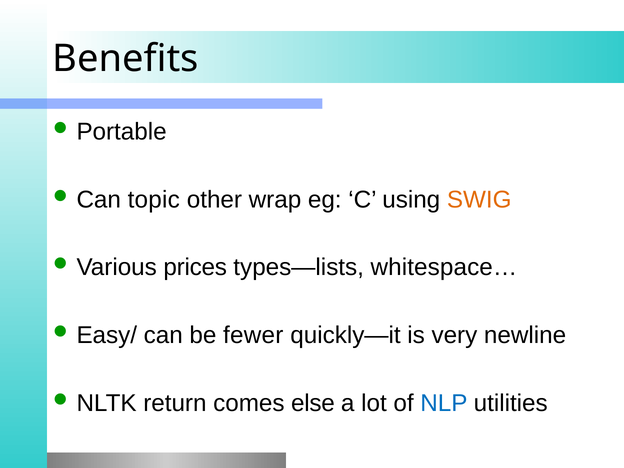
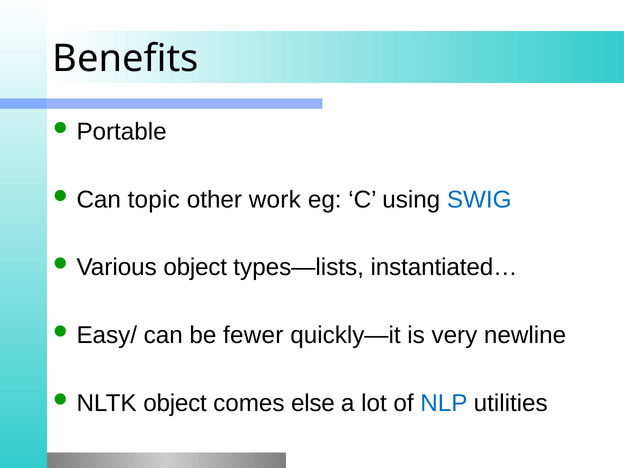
wrap: wrap -> work
SWIG colour: orange -> blue
prices at (195, 267): prices -> object
whitespace…: whitespace… -> instantiated…
return at (175, 403): return -> object
